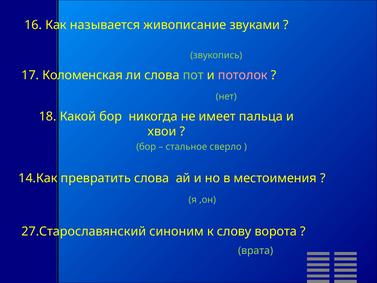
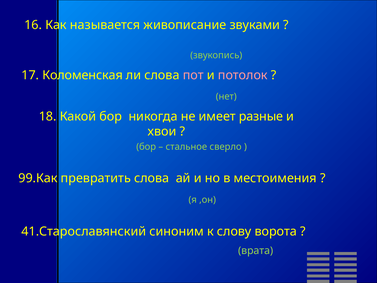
пот colour: light green -> pink
пальца: пальца -> разные
14.Как: 14.Как -> 99.Как
27.Старославянский: 27.Старославянский -> 41.Старославянский
